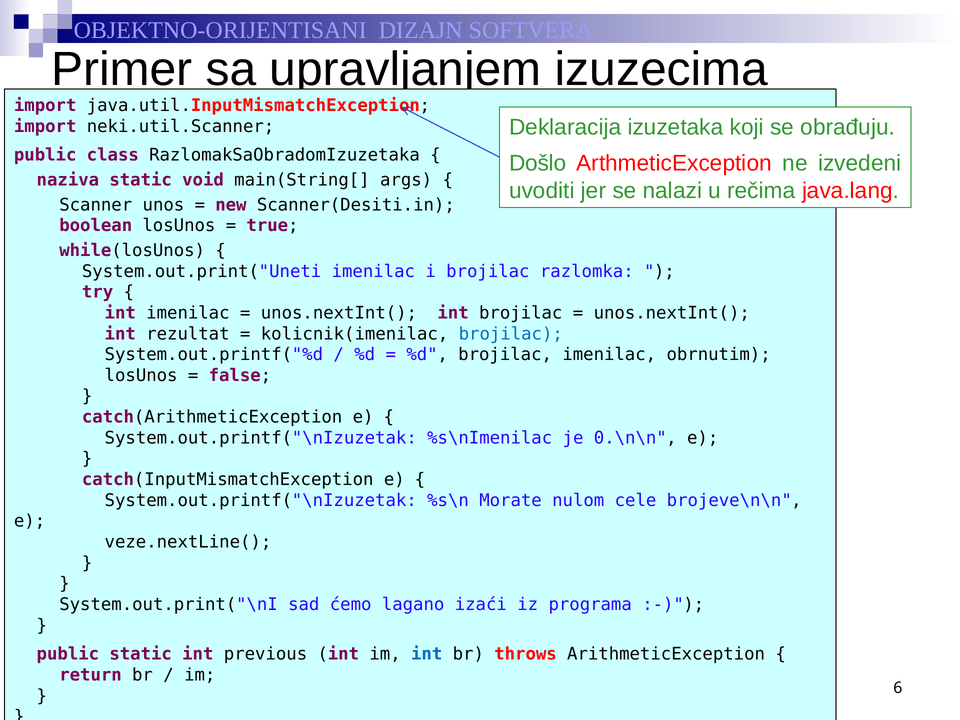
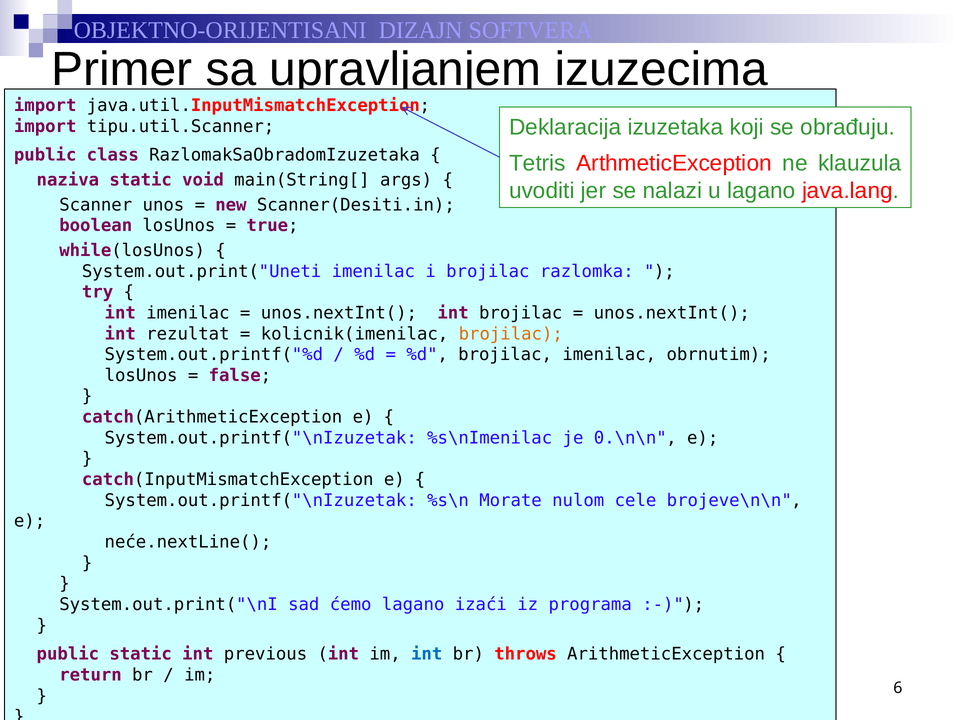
neki.util.Scanner: neki.util.Scanner -> tipu.util.Scanner
Došlo: Došlo -> Tetris
izvedeni: izvedeni -> klauzula
u rečima: rečima -> lagano
brojilac at (511, 334) colour: blue -> orange
veze.nextLine(: veze.nextLine( -> neće.nextLine(
